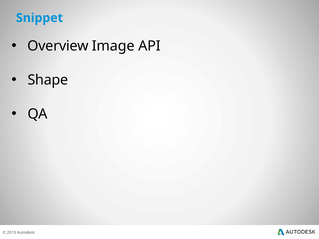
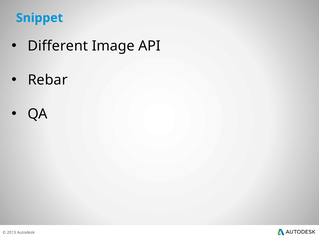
Overview: Overview -> Different
Shape: Shape -> Rebar
